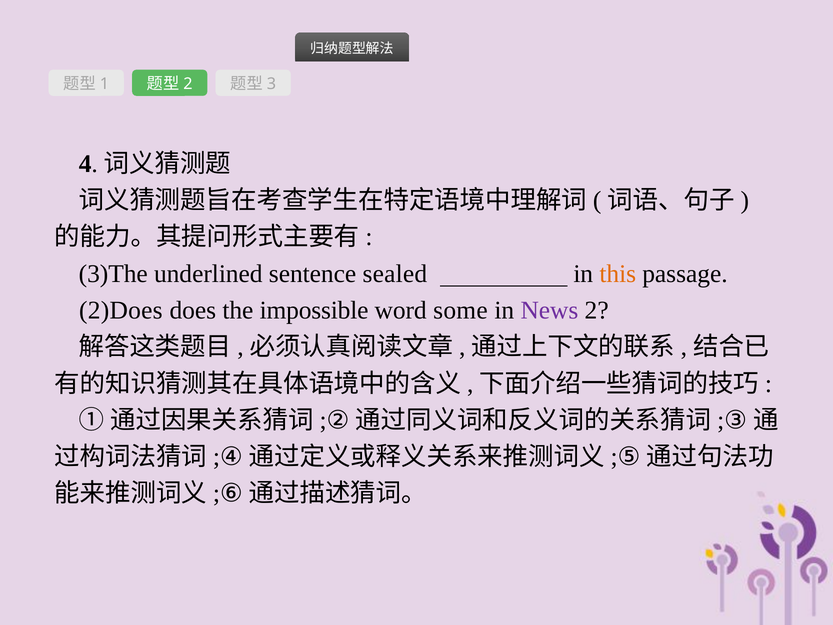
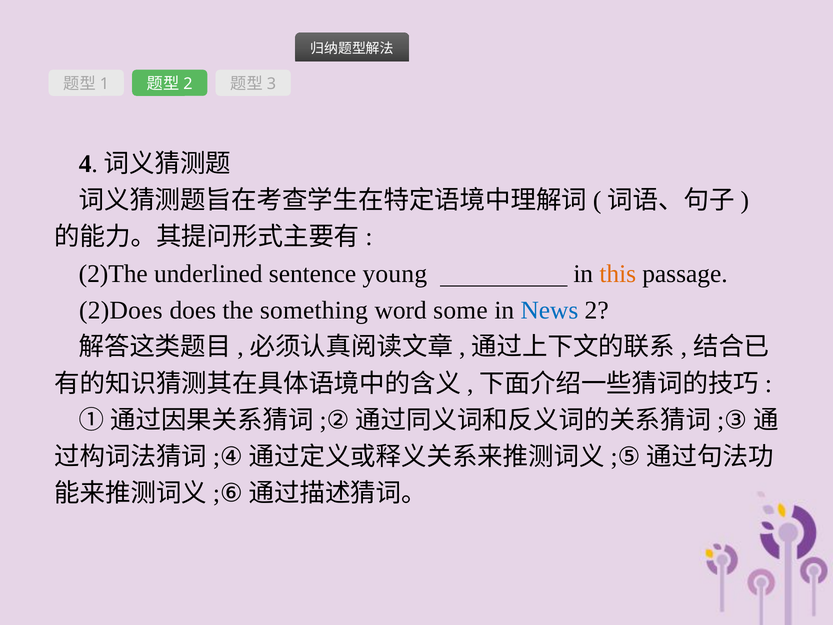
3)The: 3)The -> 2)The
sealed: sealed -> young
impossible: impossible -> something
News colour: purple -> blue
